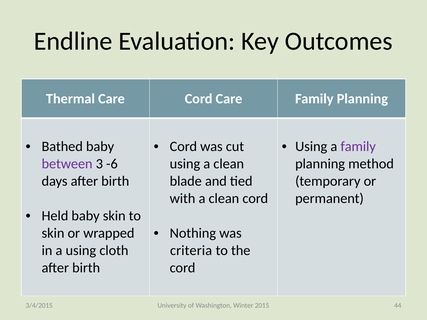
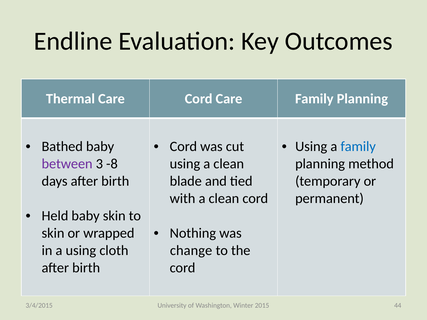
family at (358, 146) colour: purple -> blue
-6: -6 -> -8
criteria: criteria -> change
